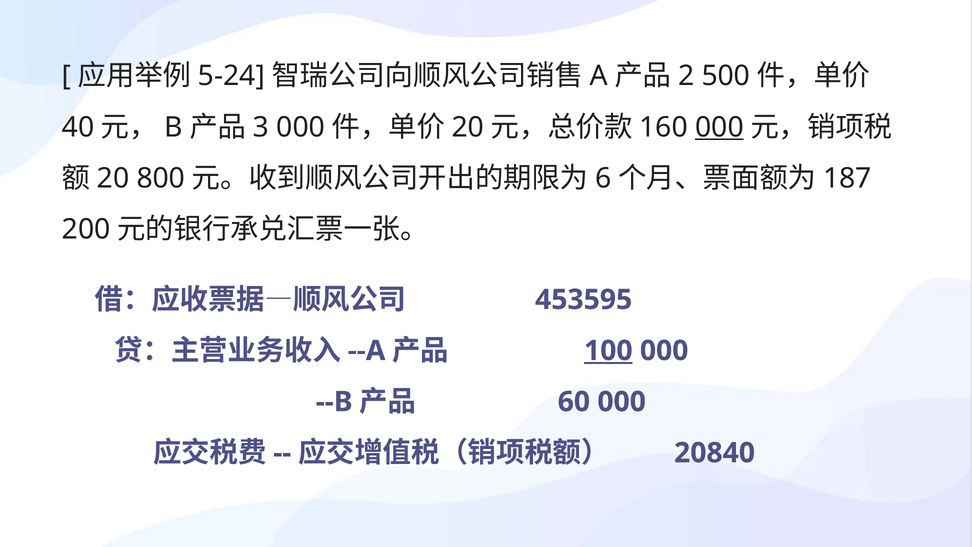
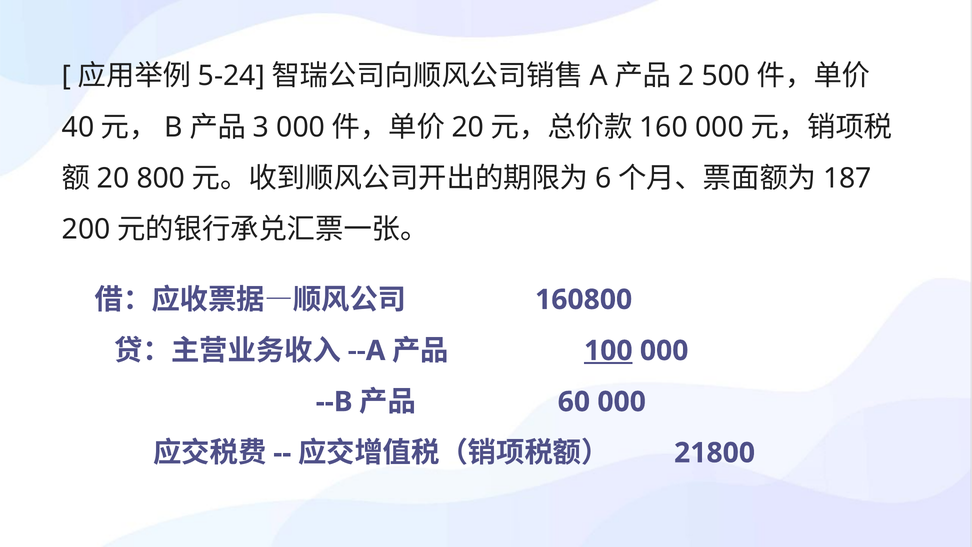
000 at (719, 127) underline: present -> none
453595: 453595 -> 160800
20840: 20840 -> 21800
